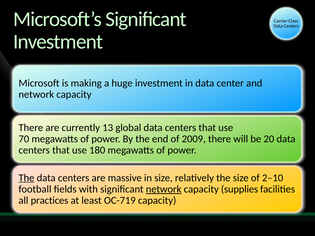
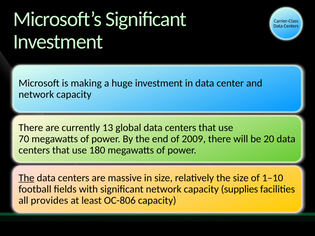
2–10: 2–10 -> 1–10
network at (164, 189) underline: present -> none
practices: practices -> provides
OC-719: OC-719 -> OC-806
